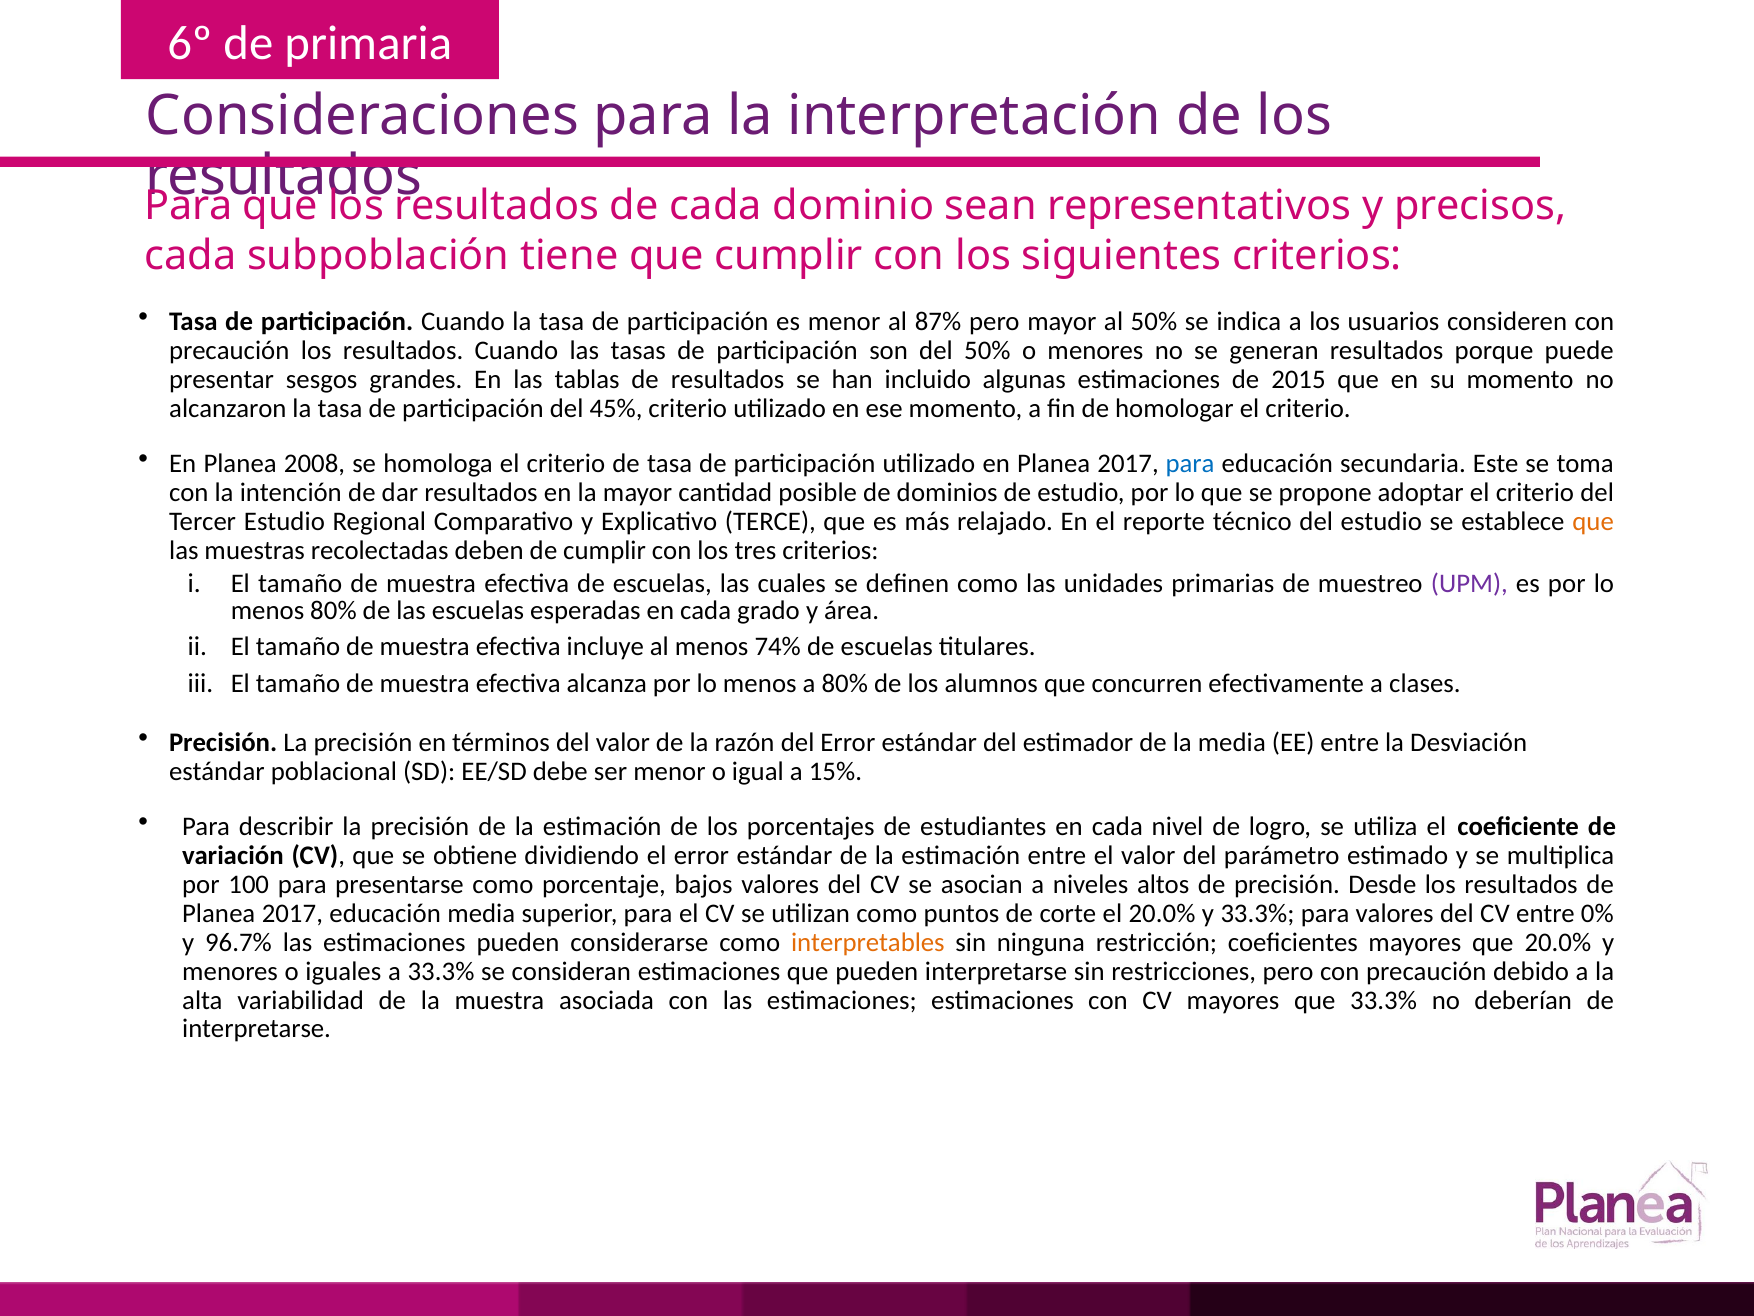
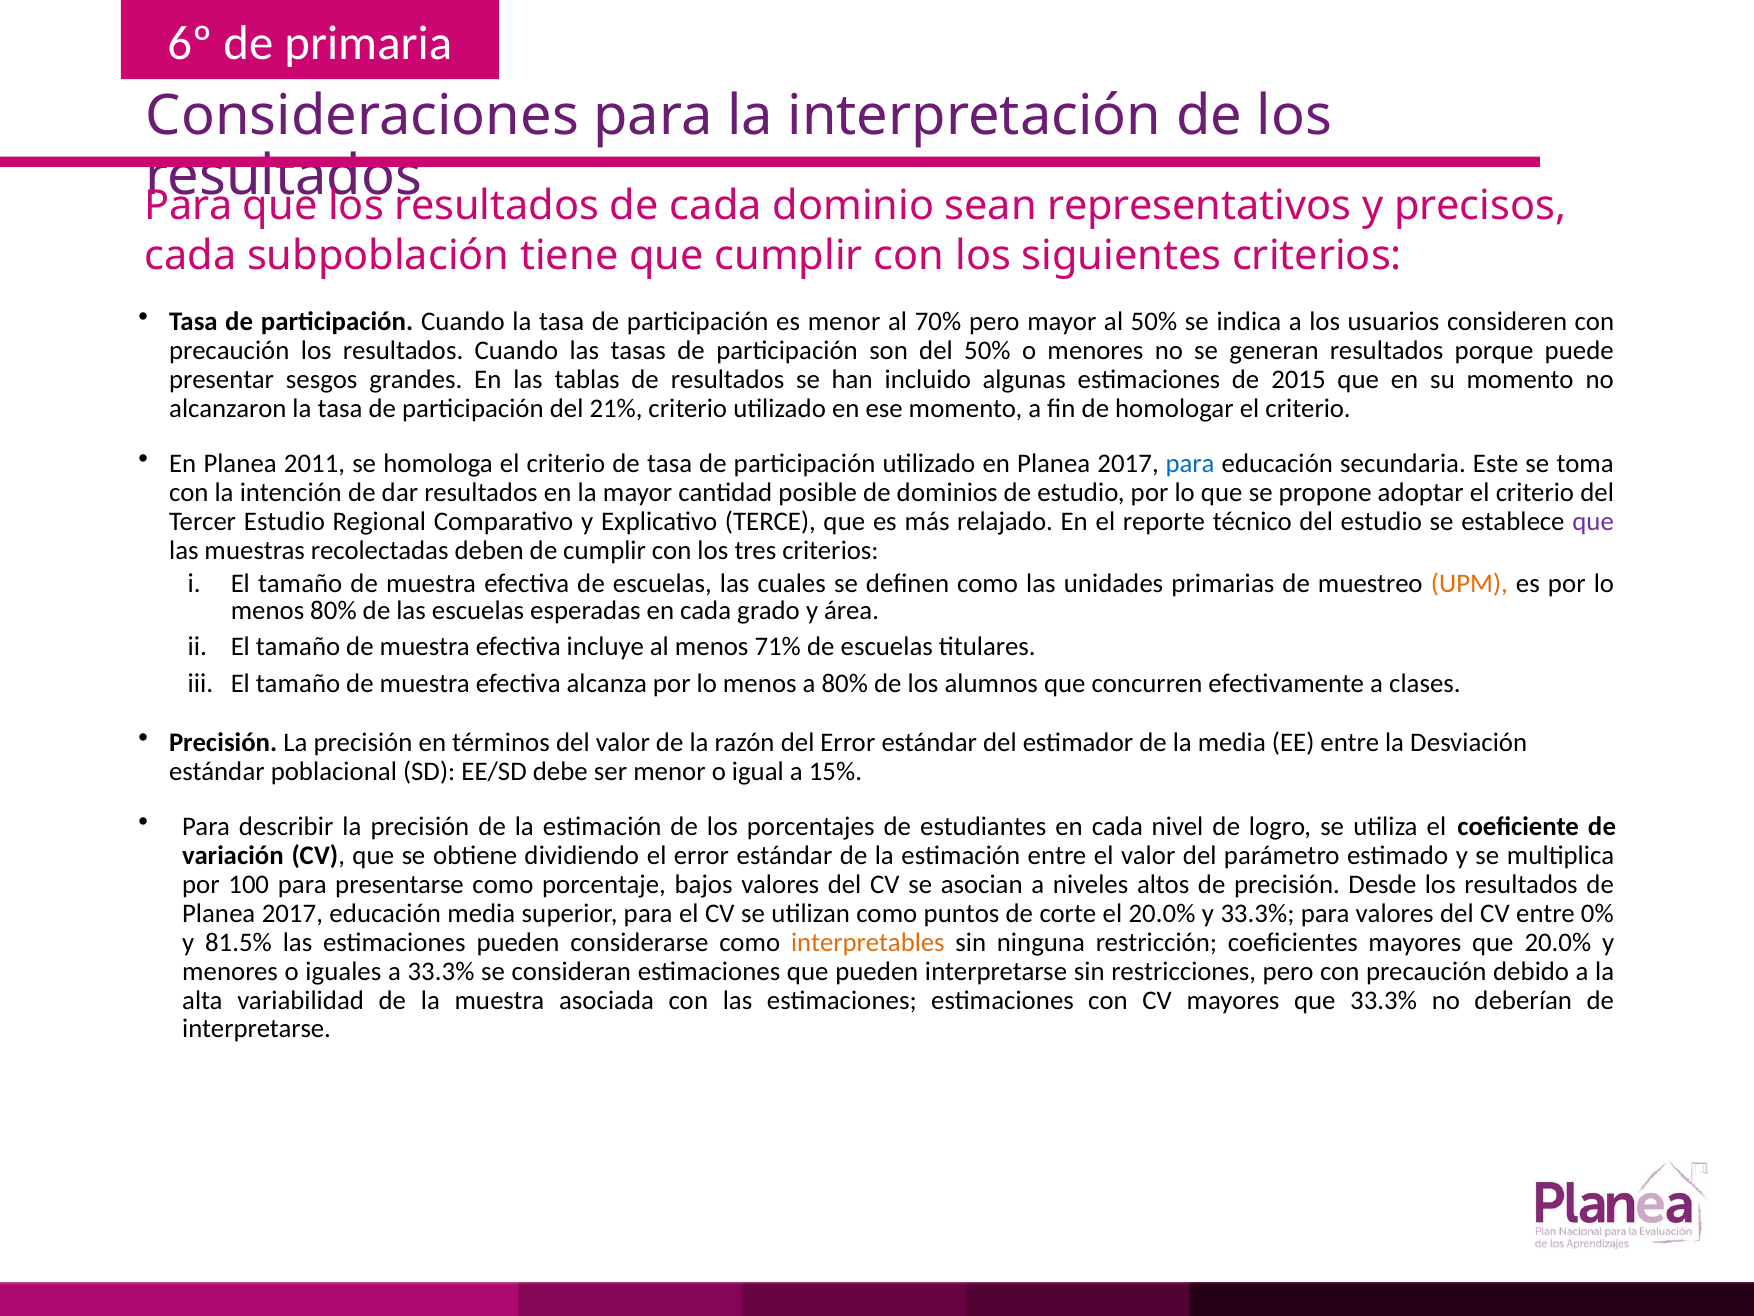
87%: 87% -> 70%
45%: 45% -> 21%
2008: 2008 -> 2011
que at (1593, 521) colour: orange -> purple
UPM colour: purple -> orange
74%: 74% -> 71%
96.7%: 96.7% -> 81.5%
